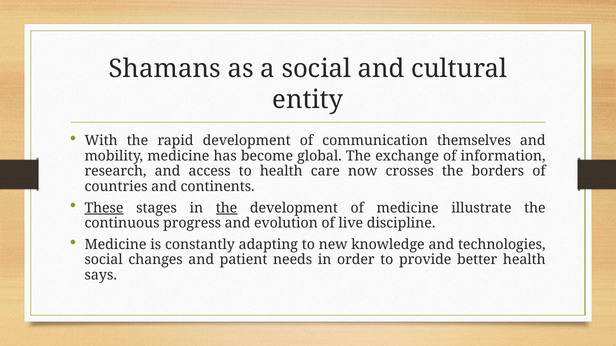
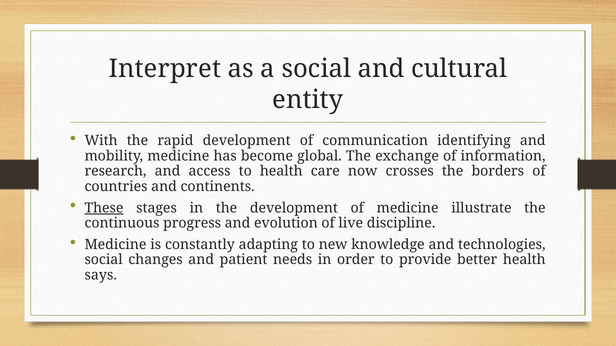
Shamans: Shamans -> Interpret
themselves: themselves -> identifying
the at (227, 208) underline: present -> none
